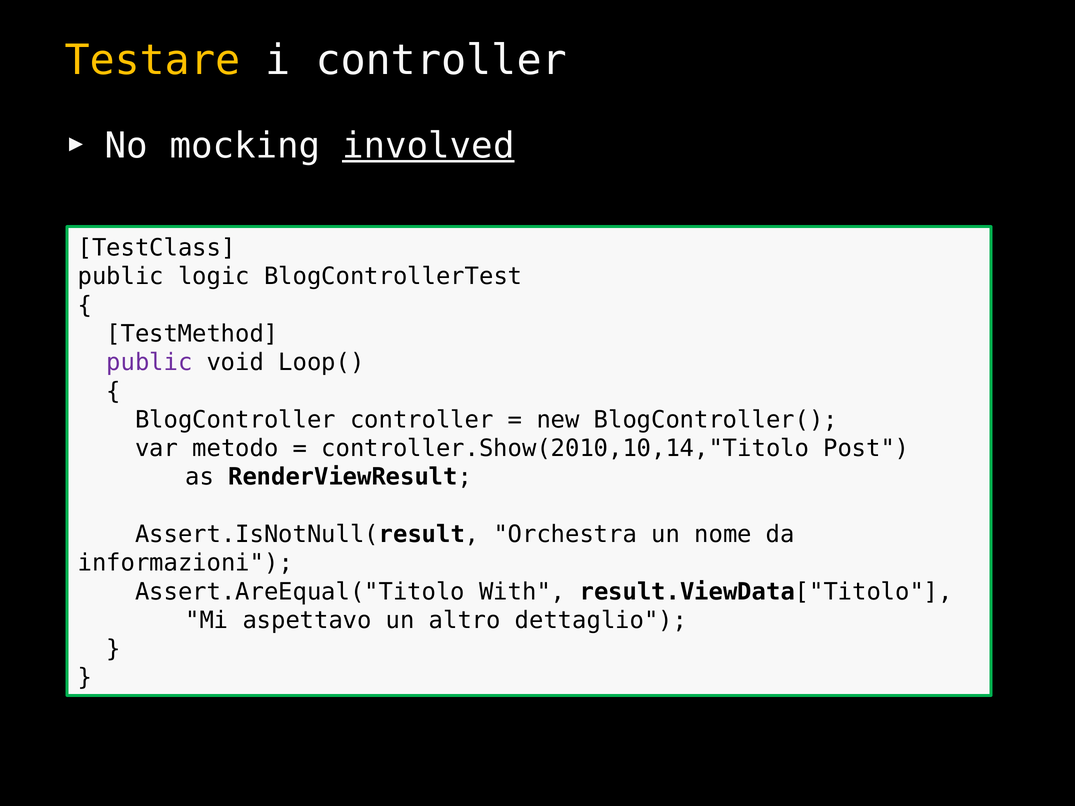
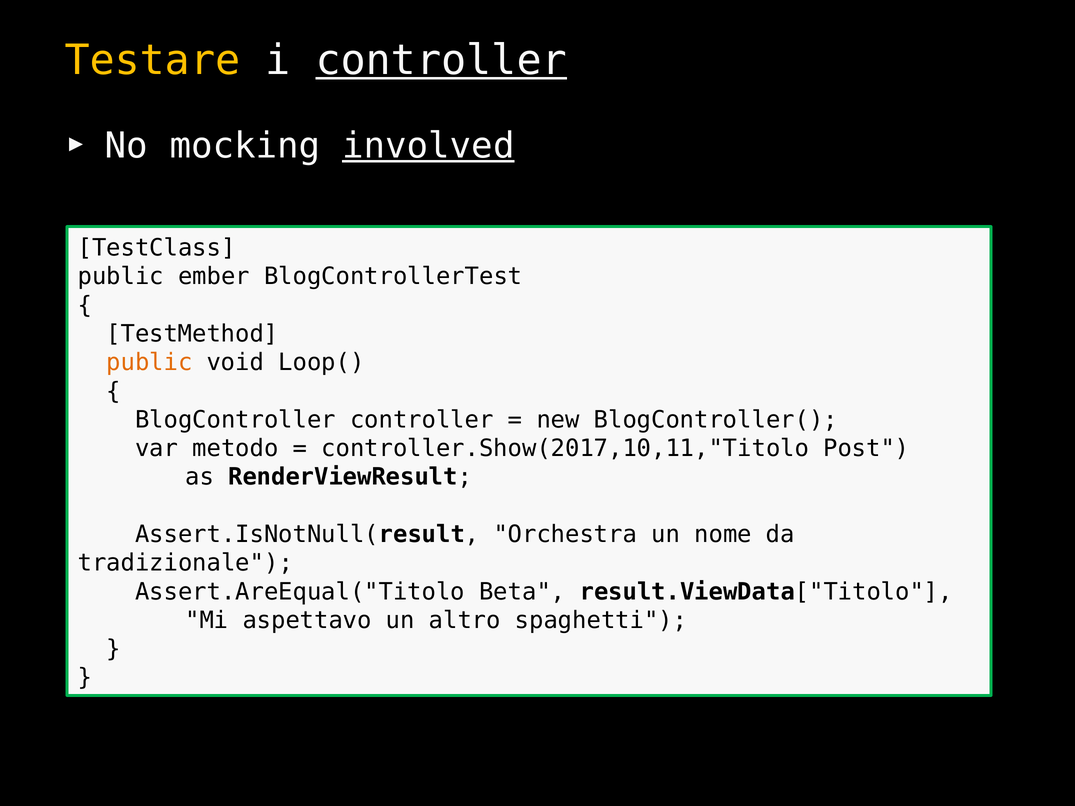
controller at (441, 60) underline: none -> present
logic: logic -> ember
public at (149, 363) colour: purple -> orange
controller.Show(2010,10,14,"Titolo: controller.Show(2010,10,14,"Titolo -> controller.Show(2017,10,11,"Titolo
informazioni: informazioni -> tradizionale
With: With -> Beta
dettaglio: dettaglio -> spaghetti
